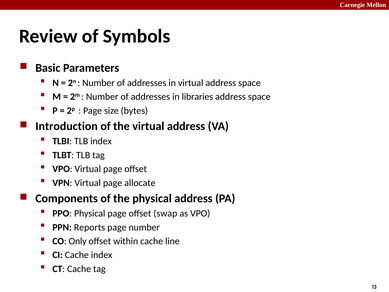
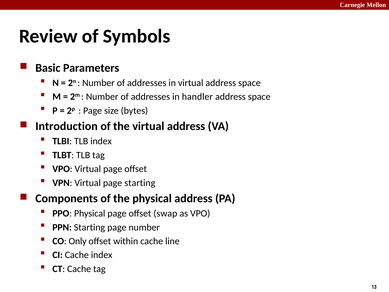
libraries: libraries -> handler
page allocate: allocate -> starting
PPN Reports: Reports -> Starting
